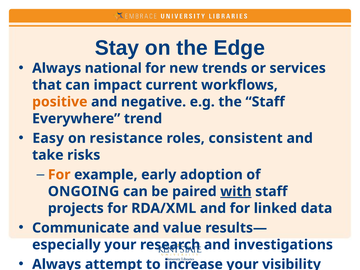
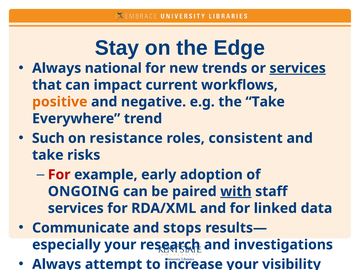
services at (298, 68) underline: none -> present
the Staff: Staff -> Take
Easy: Easy -> Such
For at (59, 175) colour: orange -> red
projects at (76, 208): projects -> services
value: value -> stops
